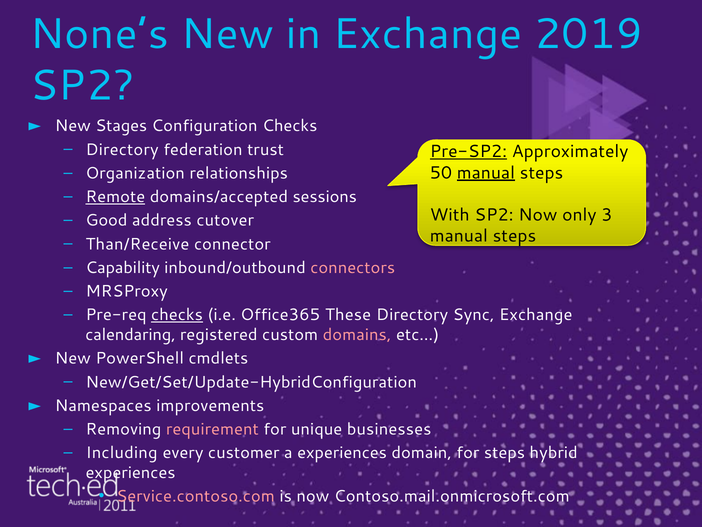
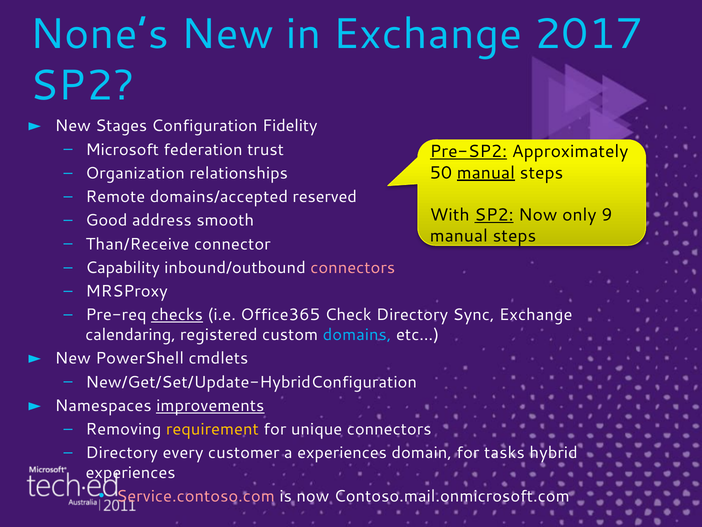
2019: 2019 -> 2017
Configuration Checks: Checks -> Fidelity
Directory at (122, 149): Directory -> Microsoft
Remote underline: present -> none
sessions: sessions -> reserved
SP2 at (494, 215) underline: none -> present
3: 3 -> 9
cutover: cutover -> smooth
These: These -> Check
domains colour: pink -> light blue
improvements underline: none -> present
requirement colour: pink -> yellow
unique businesses: businesses -> connectors
Including at (122, 453): Including -> Directory
for steps: steps -> tasks
